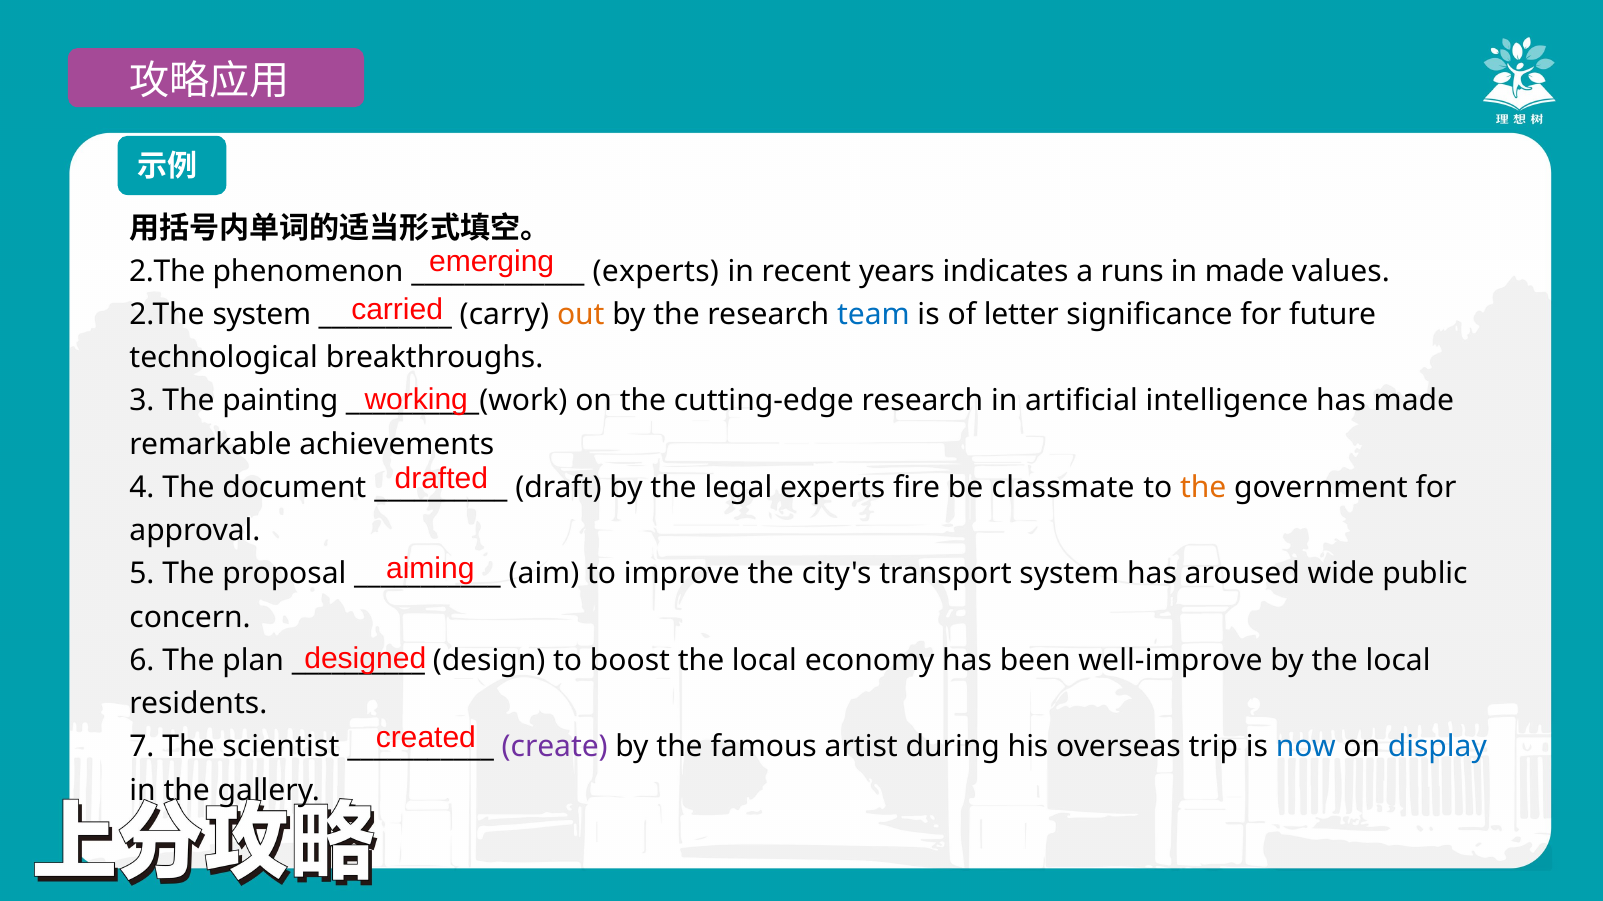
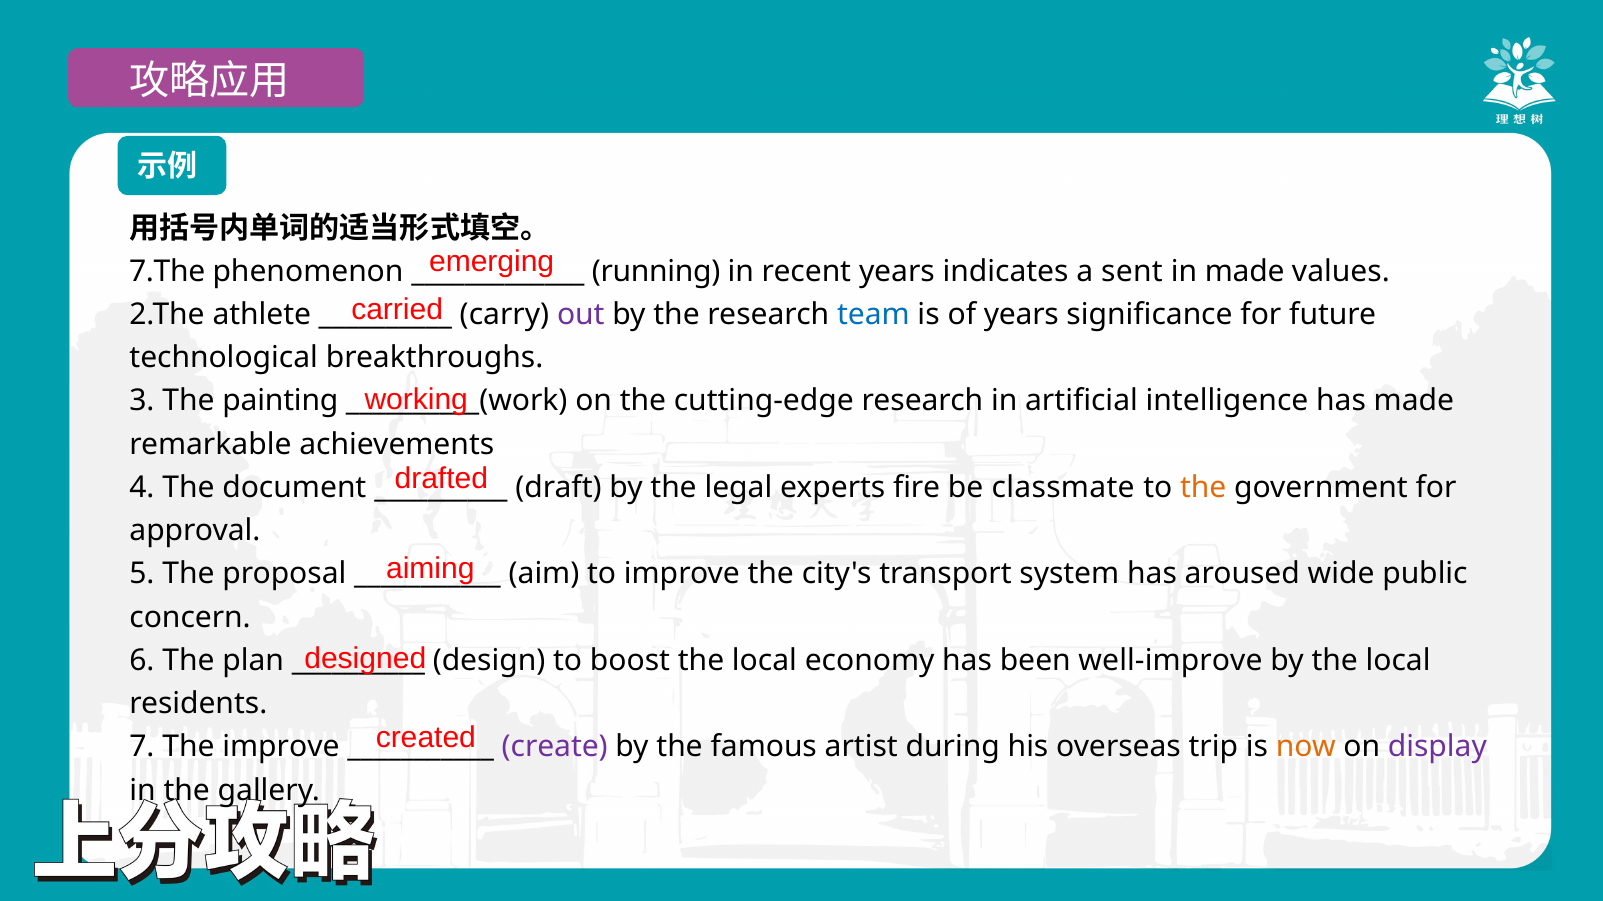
2.The at (167, 272): 2.The -> 7.The
experts at (656, 272): experts -> running
runs: runs -> sent
2.The system: system -> athlete
out colour: orange -> purple
of letter: letter -> years
The scientist: scientist -> improve
now colour: blue -> orange
display colour: blue -> purple
